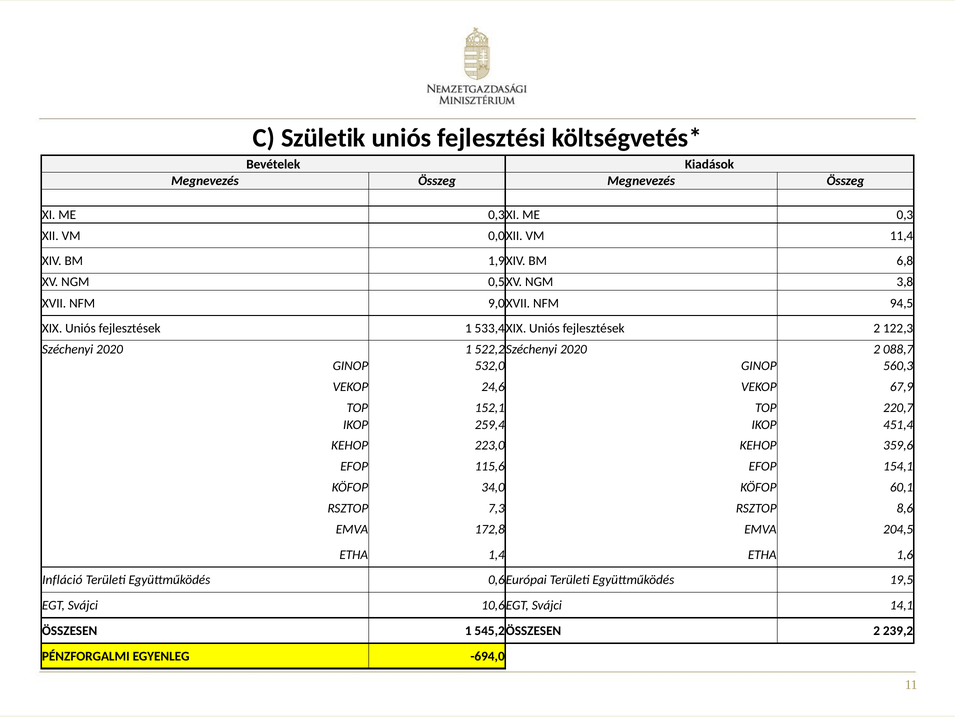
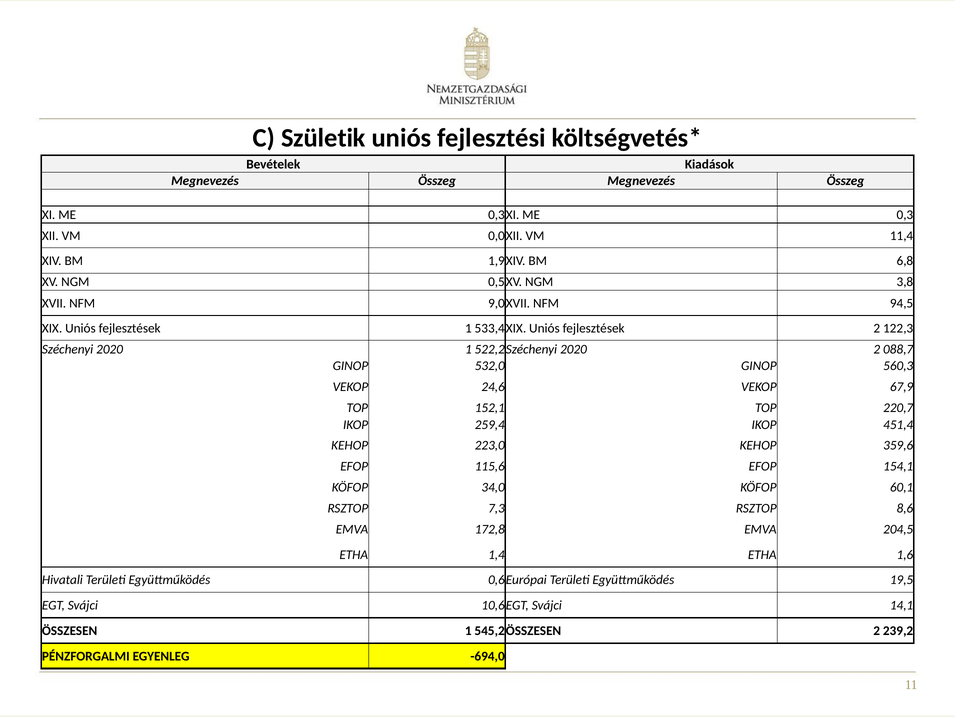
Infláció: Infláció -> Hivatali
